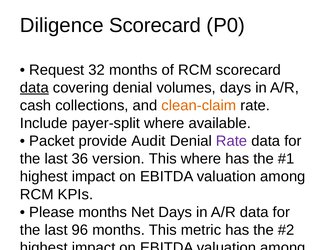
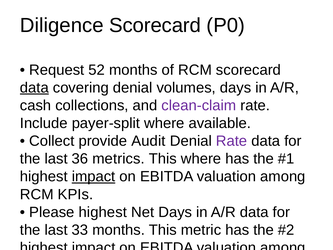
32: 32 -> 52
clean-claim colour: orange -> purple
Packet at (52, 141): Packet -> Collect
version: version -> metrics
impact at (94, 176) underline: none -> present
Please months: months -> highest
96: 96 -> 33
